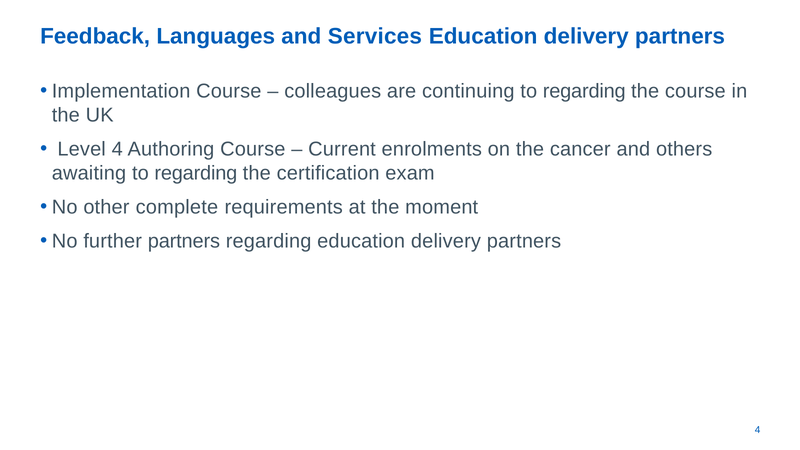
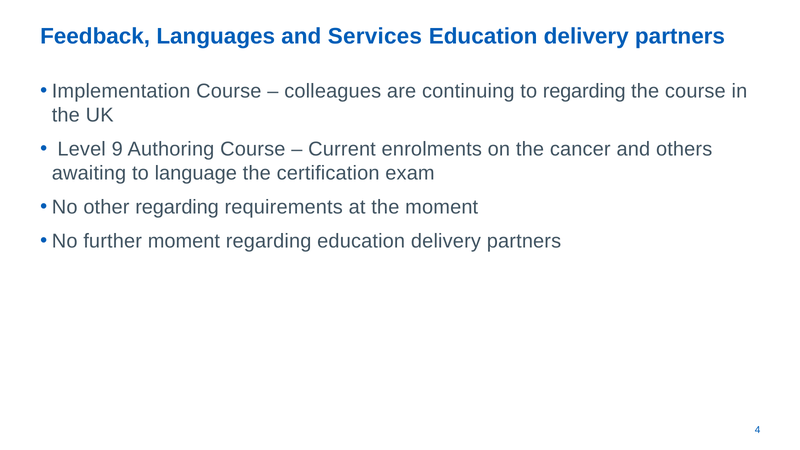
Level 4: 4 -> 9
awaiting to regarding: regarding -> language
other complete: complete -> regarding
further partners: partners -> moment
